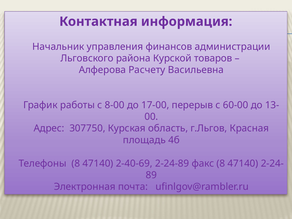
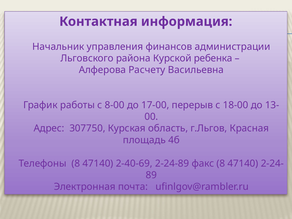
товаров: товаров -> ребенка
60-00: 60-00 -> 18-00
